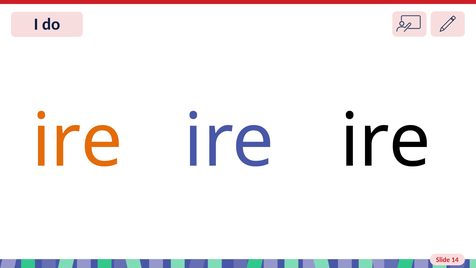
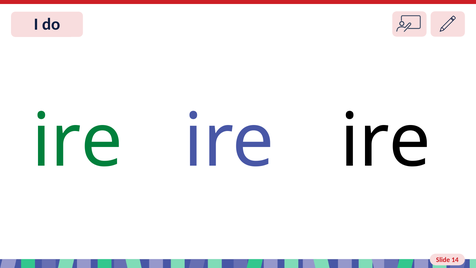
ire at (77, 141) colour: orange -> green
